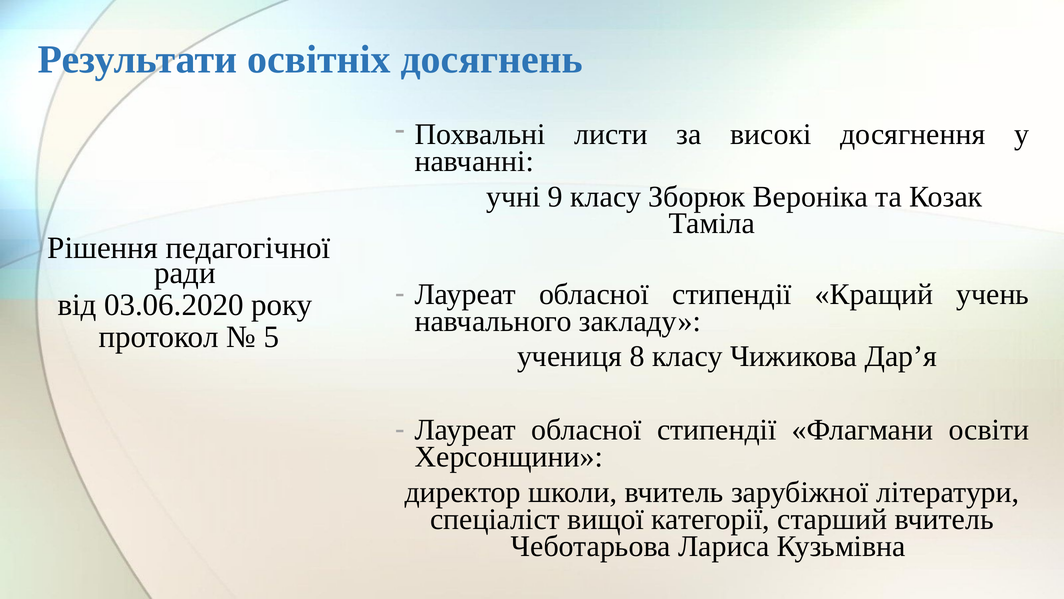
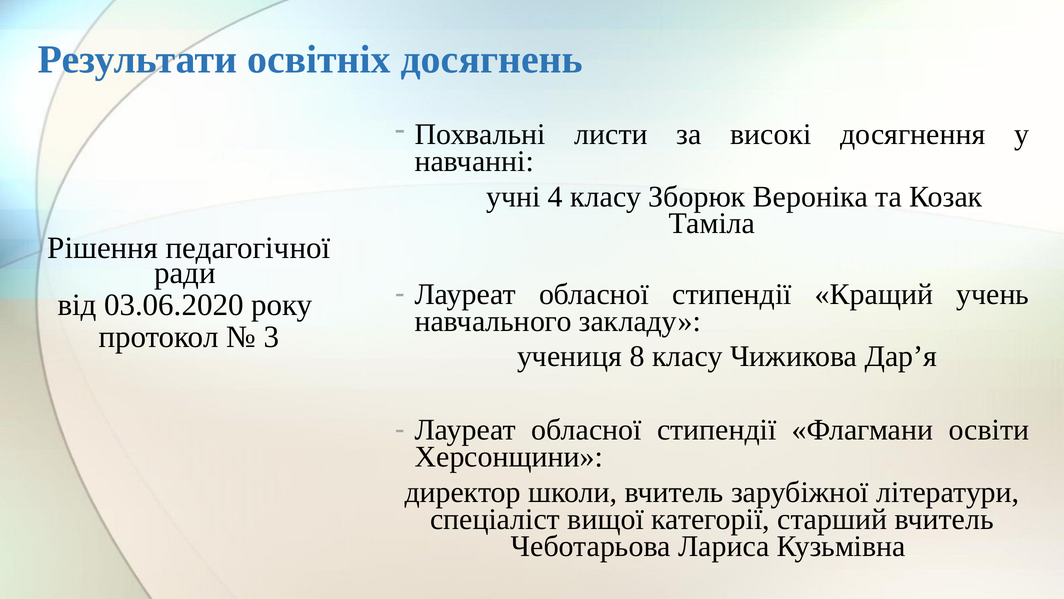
9: 9 -> 4
5: 5 -> 3
